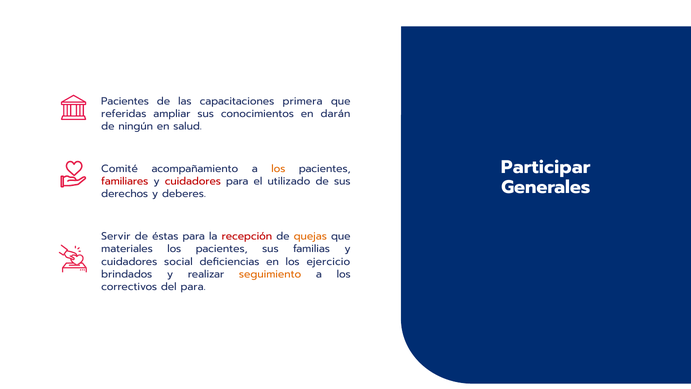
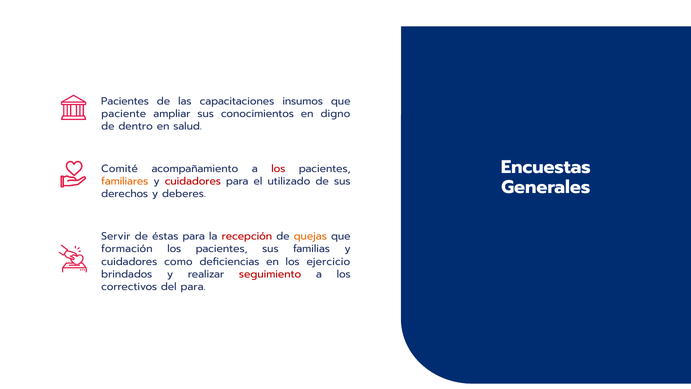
primera: primera -> insumos
referidas: referidas -> paciente
darán: darán -> digno
ningún: ningún -> dentro
Participar: Participar -> Encuestas
los at (278, 169) colour: orange -> red
familiares colour: red -> orange
materiales: materiales -> formación
social: social -> como
seguimiento colour: orange -> red
